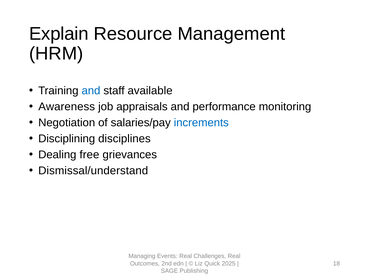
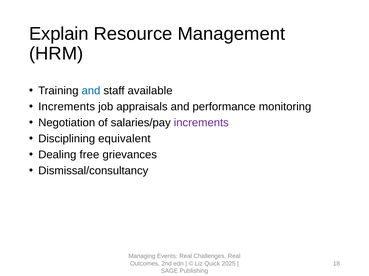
Awareness at (67, 107): Awareness -> Increments
increments at (201, 123) colour: blue -> purple
disciplines: disciplines -> equivalent
Dismissal/understand: Dismissal/understand -> Dismissal/consultancy
